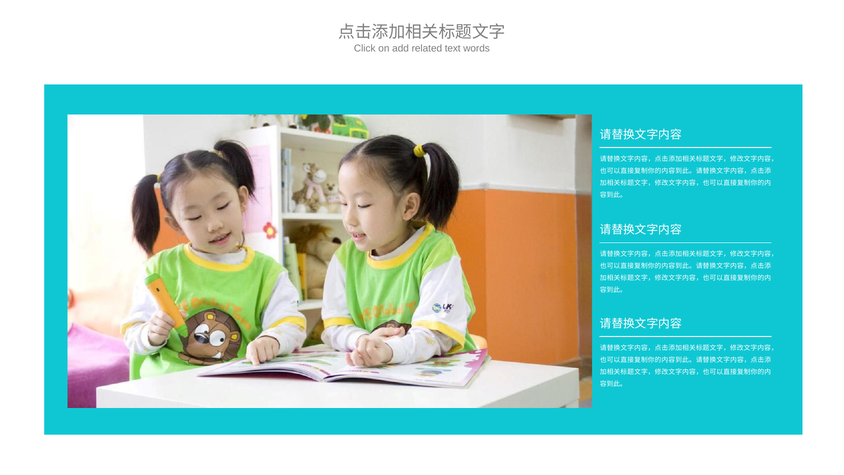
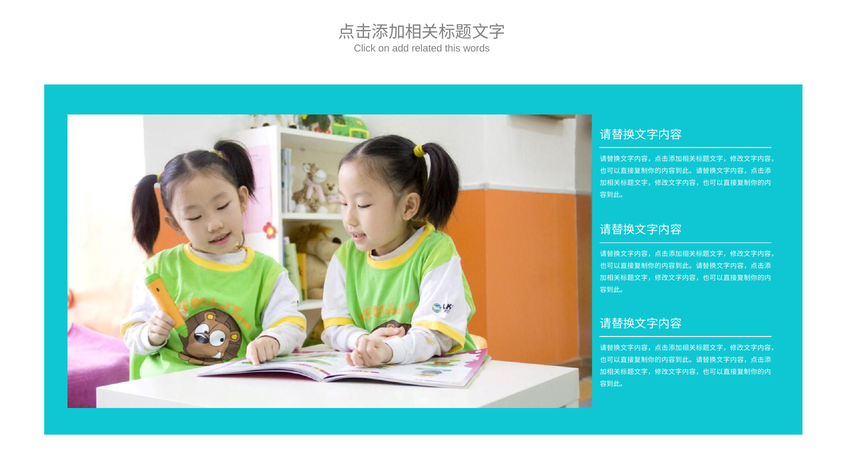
text: text -> this
